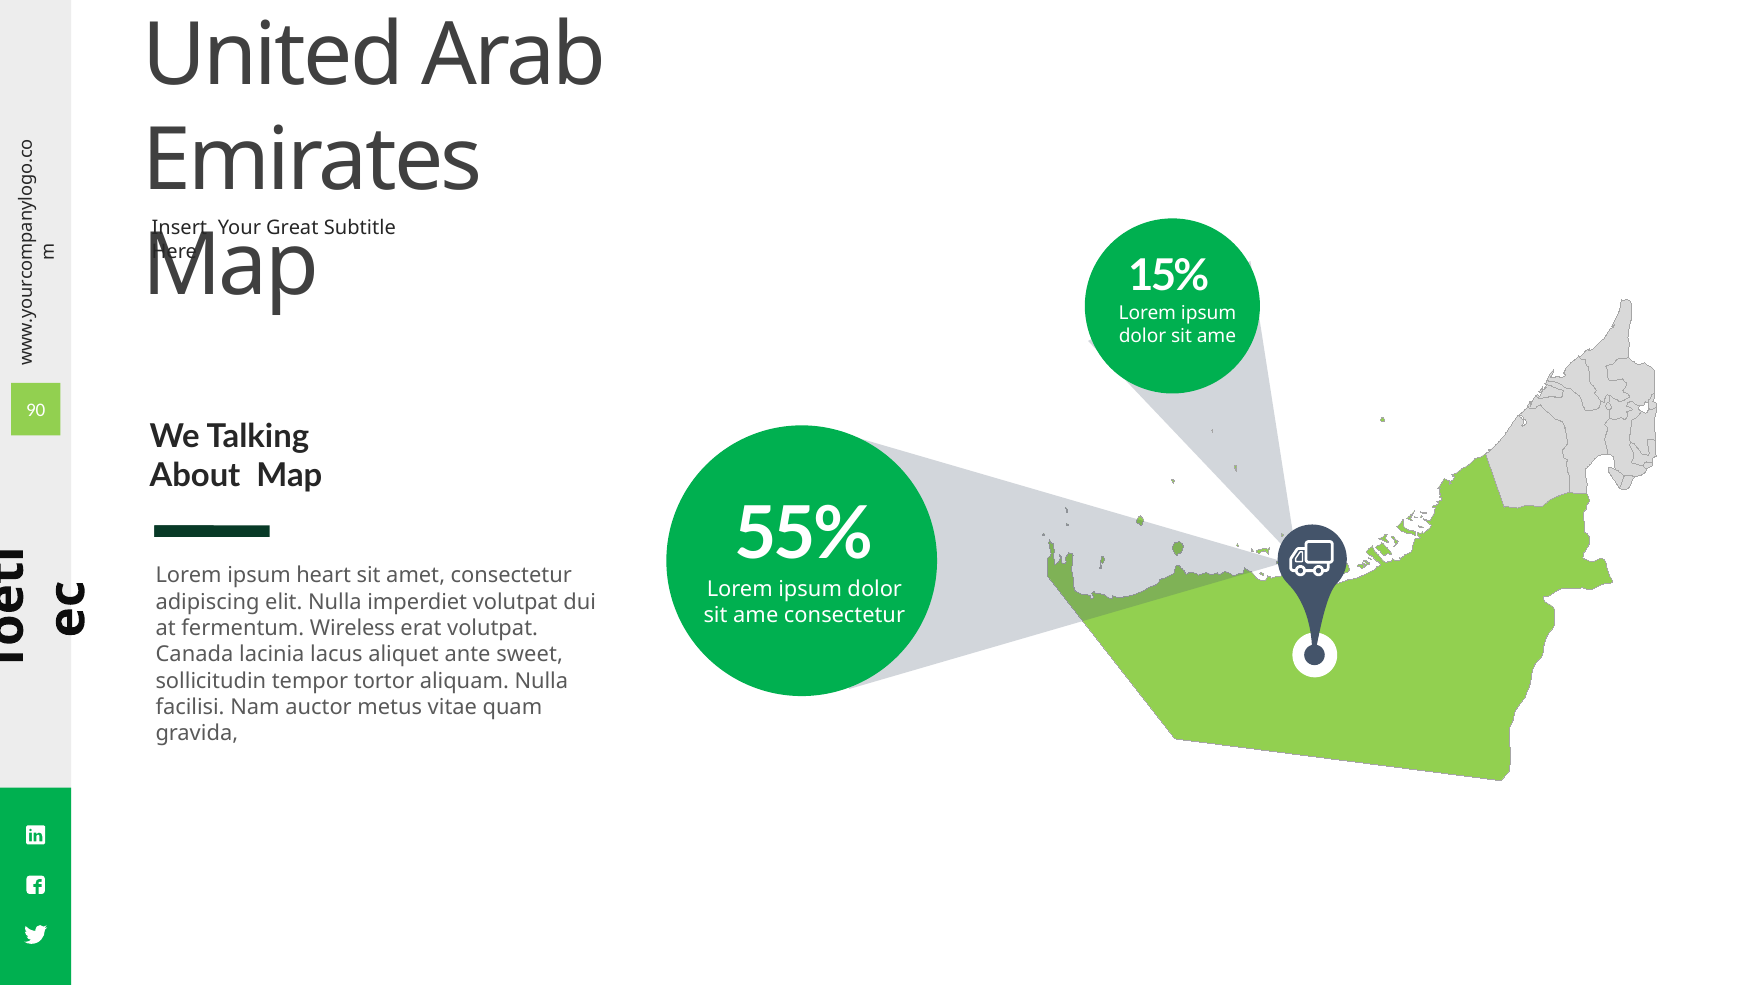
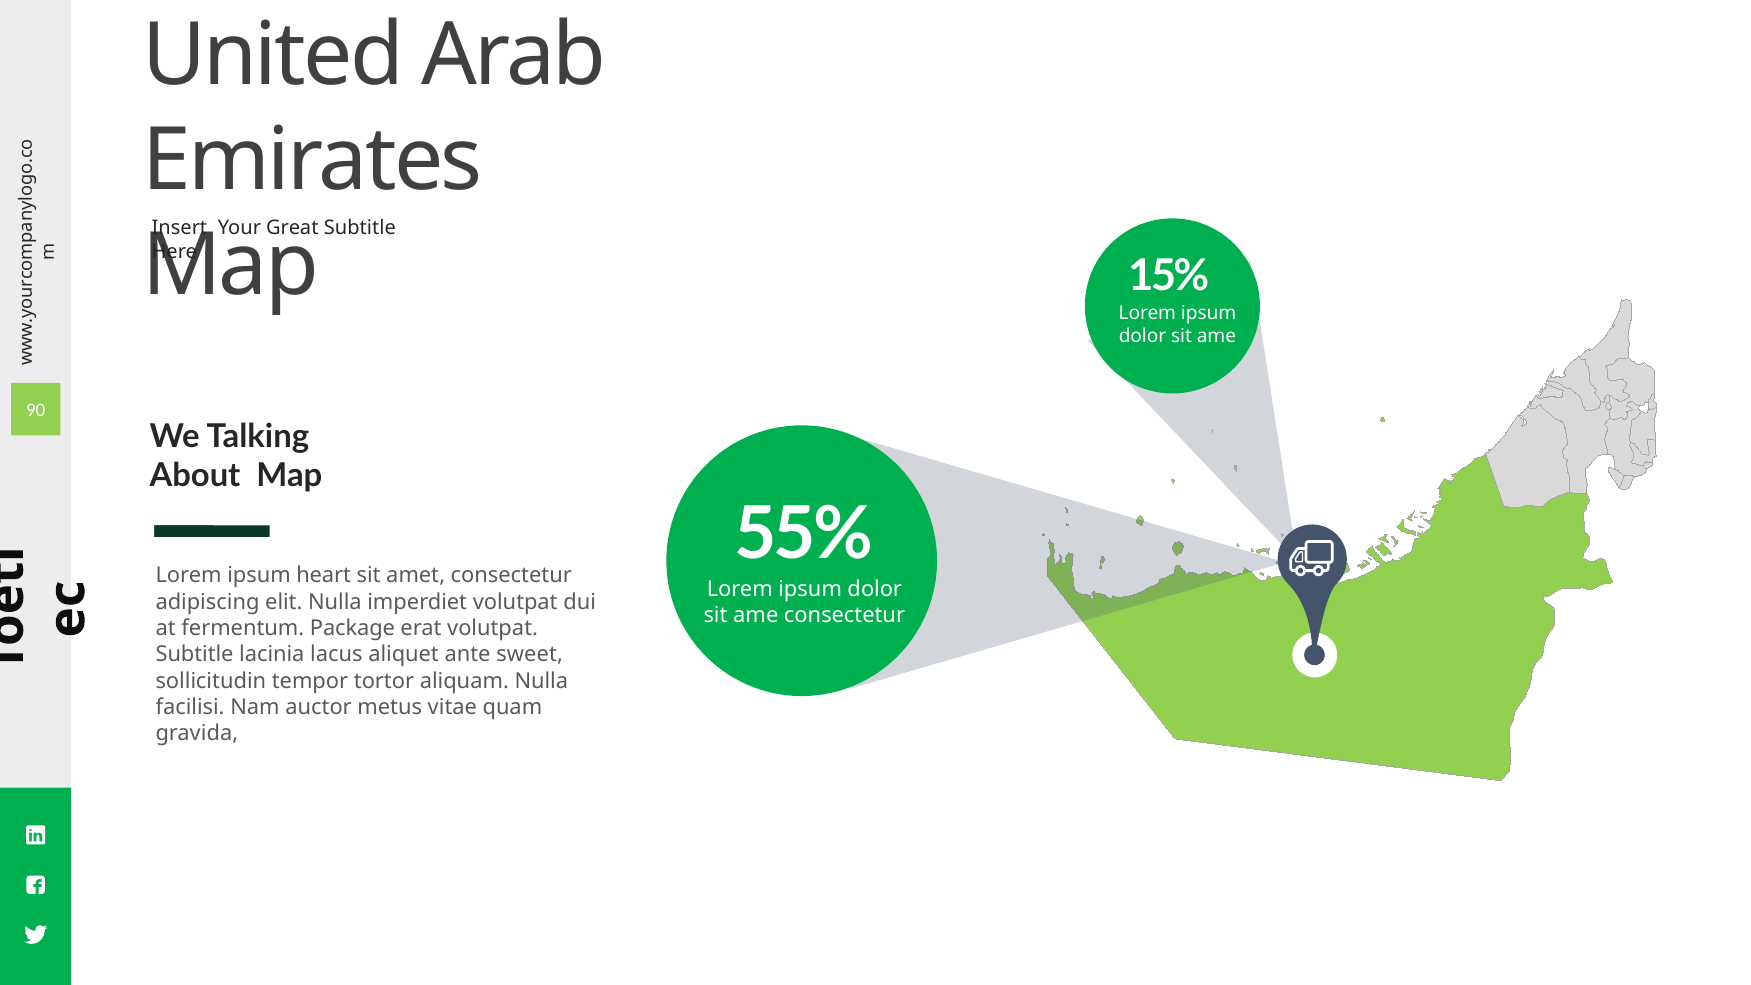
Wireless: Wireless -> Package
Canada at (195, 655): Canada -> Subtitle
